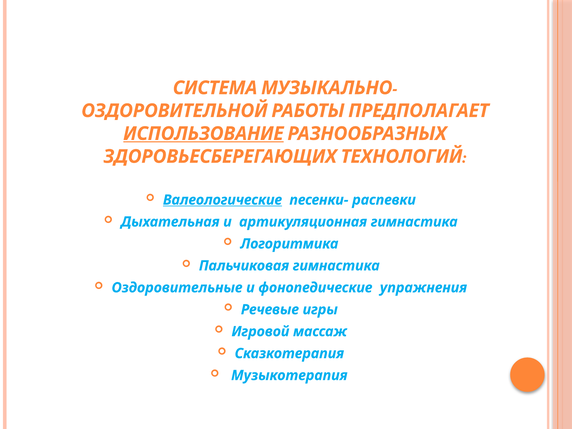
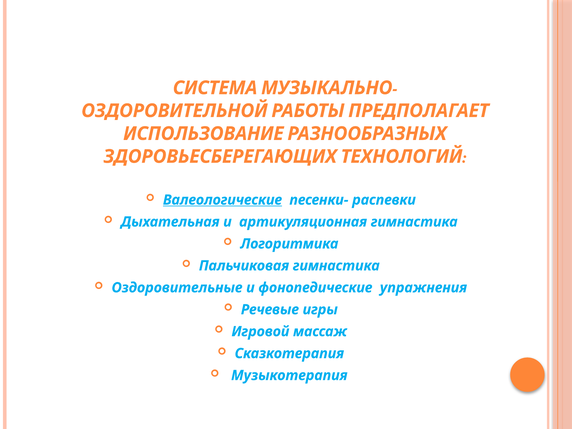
ИСПОЛЬЗОВАНИЕ underline: present -> none
